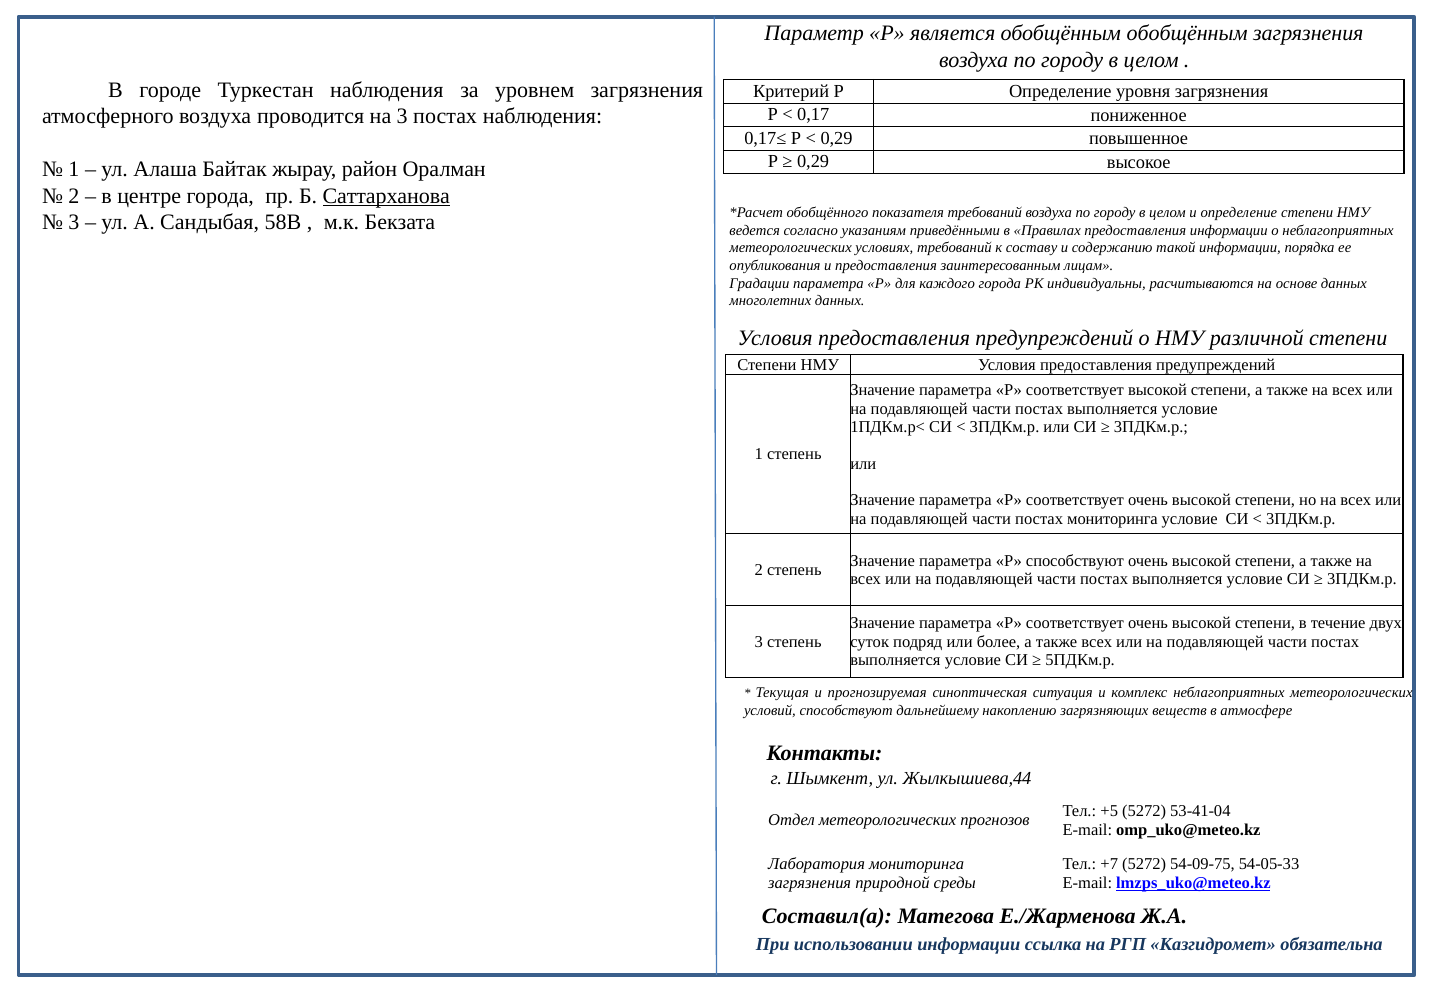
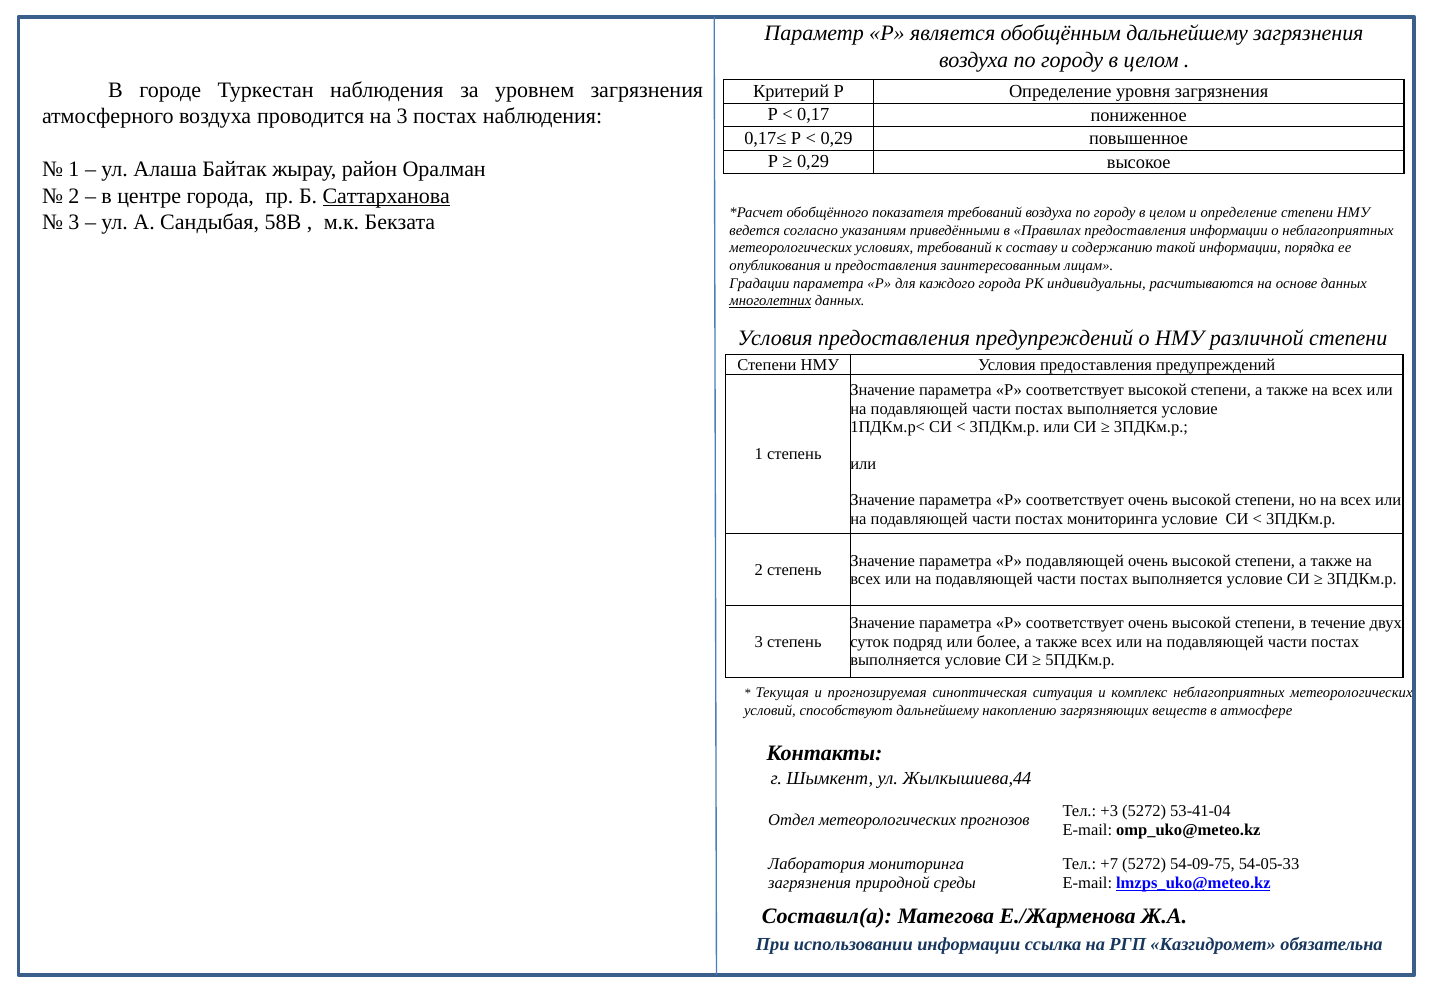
обобщённым обобщённым: обобщённым -> дальнейшему
многолетних underline: none -> present
Р способствуют: способствуют -> подавляющей
+5: +5 -> +3
